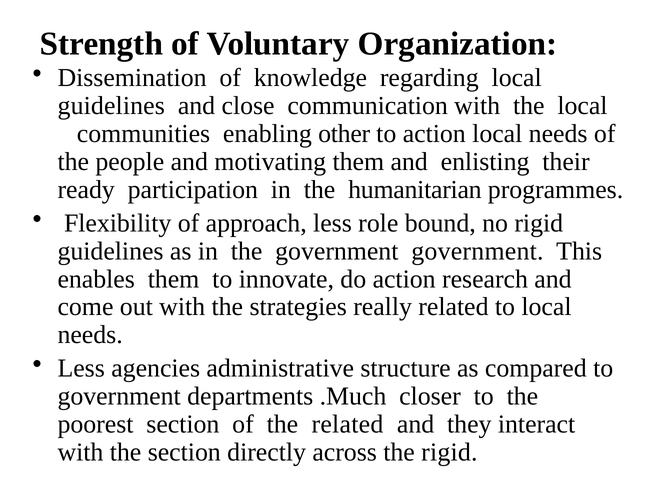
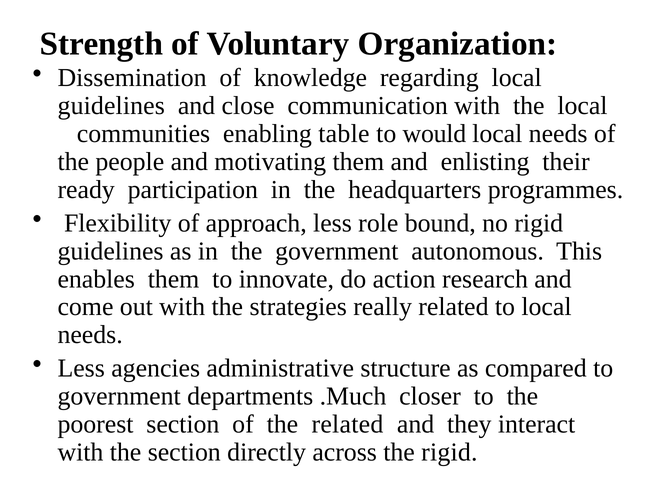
other: other -> table
to action: action -> would
humanitarian: humanitarian -> headquarters
government government: government -> autonomous
